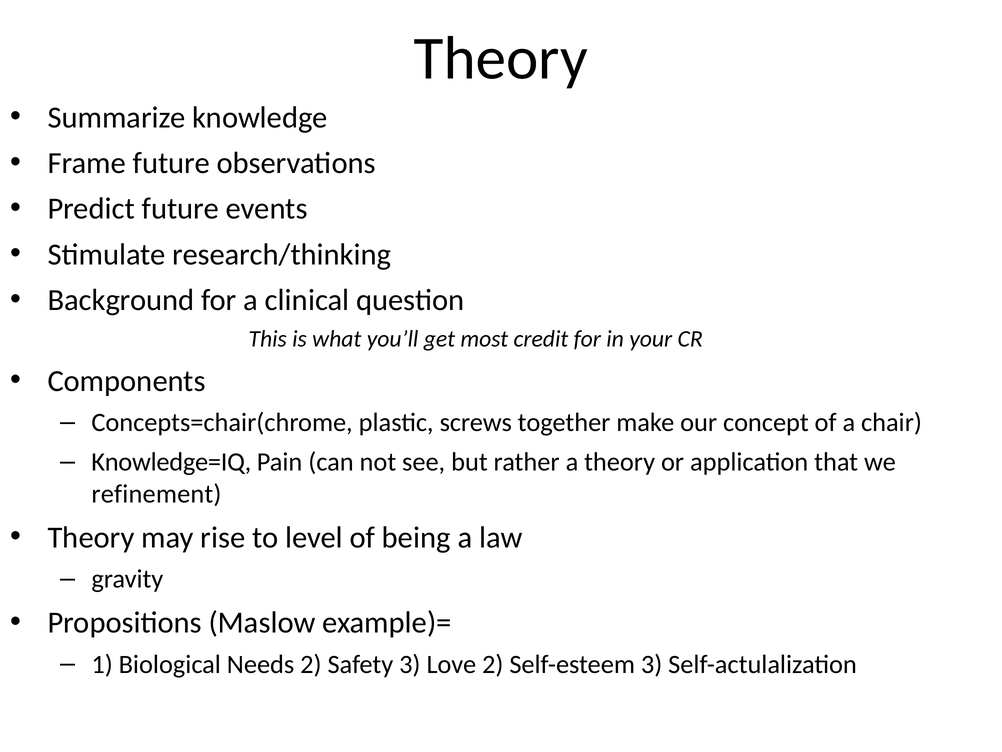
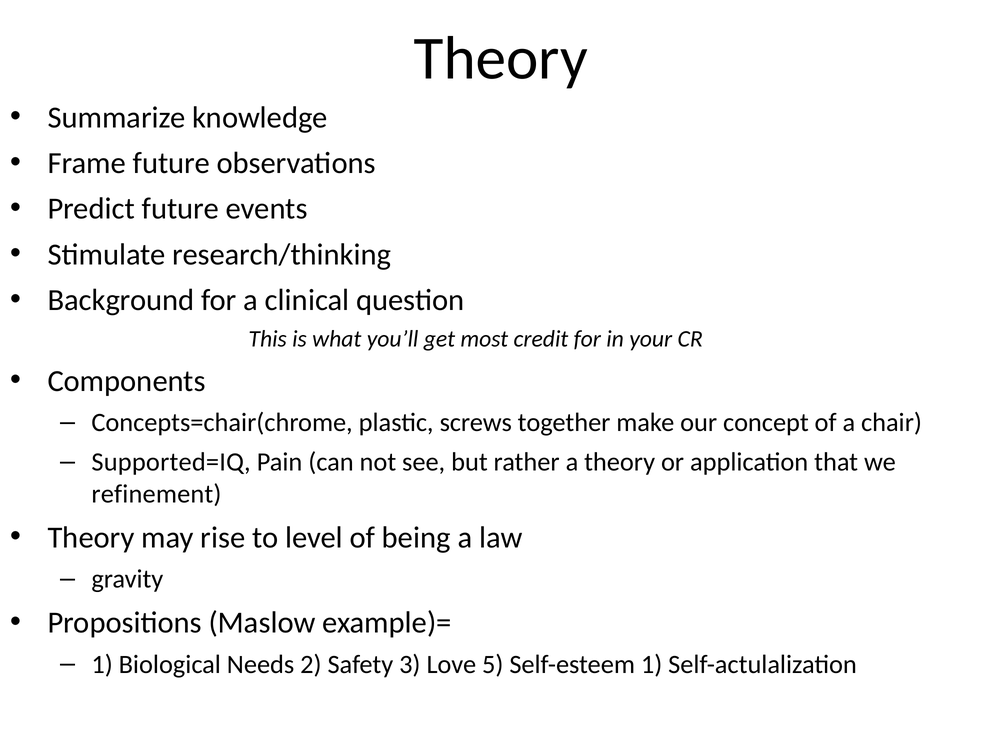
Knowledge=IQ: Knowledge=IQ -> Supported=IQ
Love 2: 2 -> 5
Self-esteem 3: 3 -> 1
